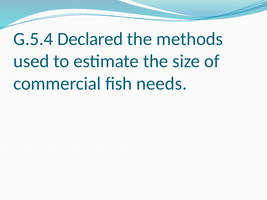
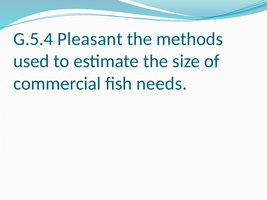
Declared: Declared -> Pleasant
